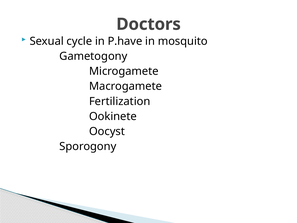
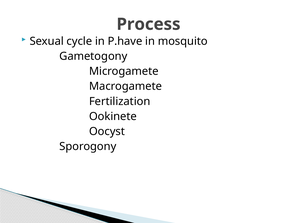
Doctors: Doctors -> Process
